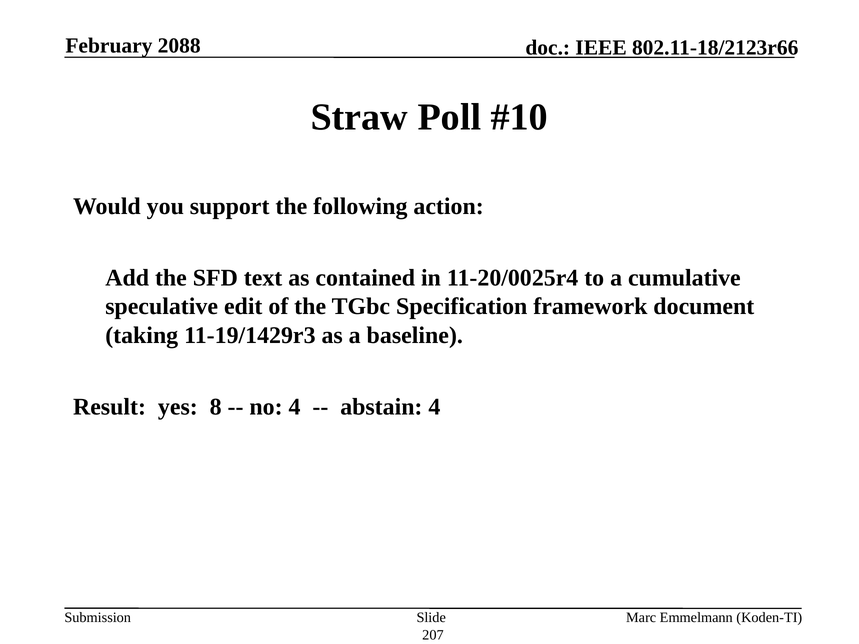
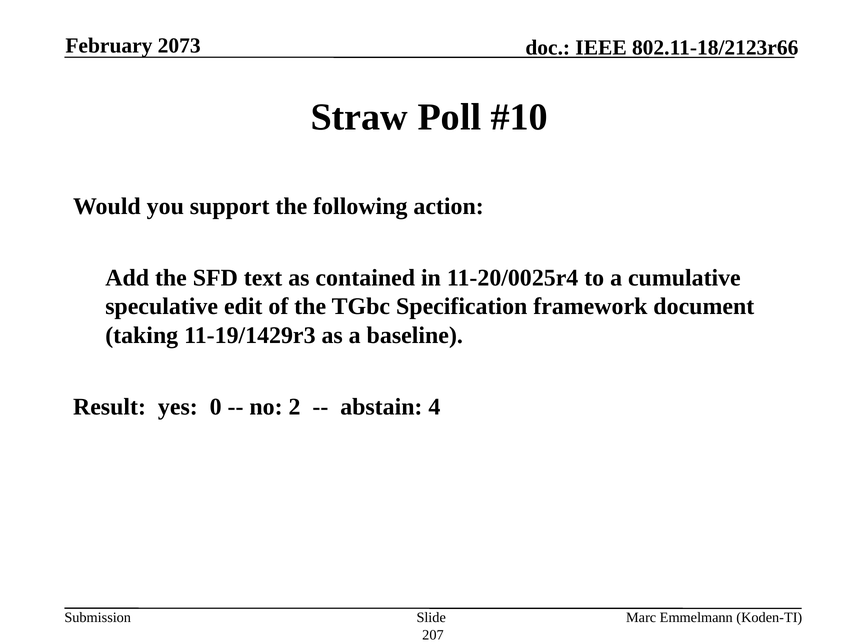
2088: 2088 -> 2073
8: 8 -> 0
no 4: 4 -> 2
